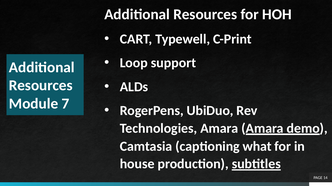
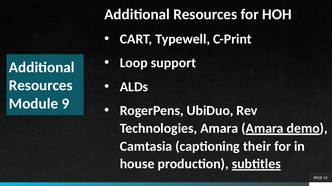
7: 7 -> 9
what: what -> their
